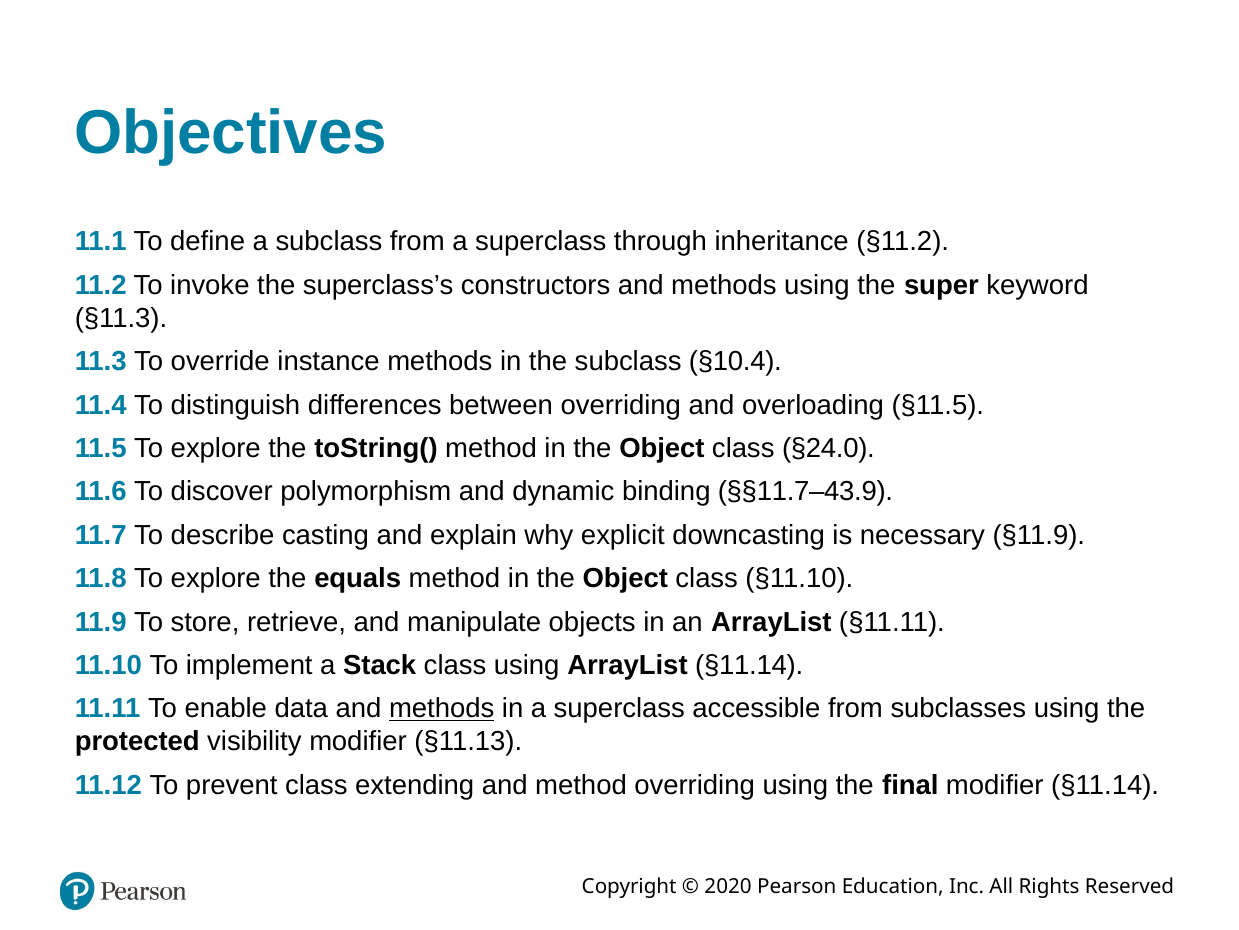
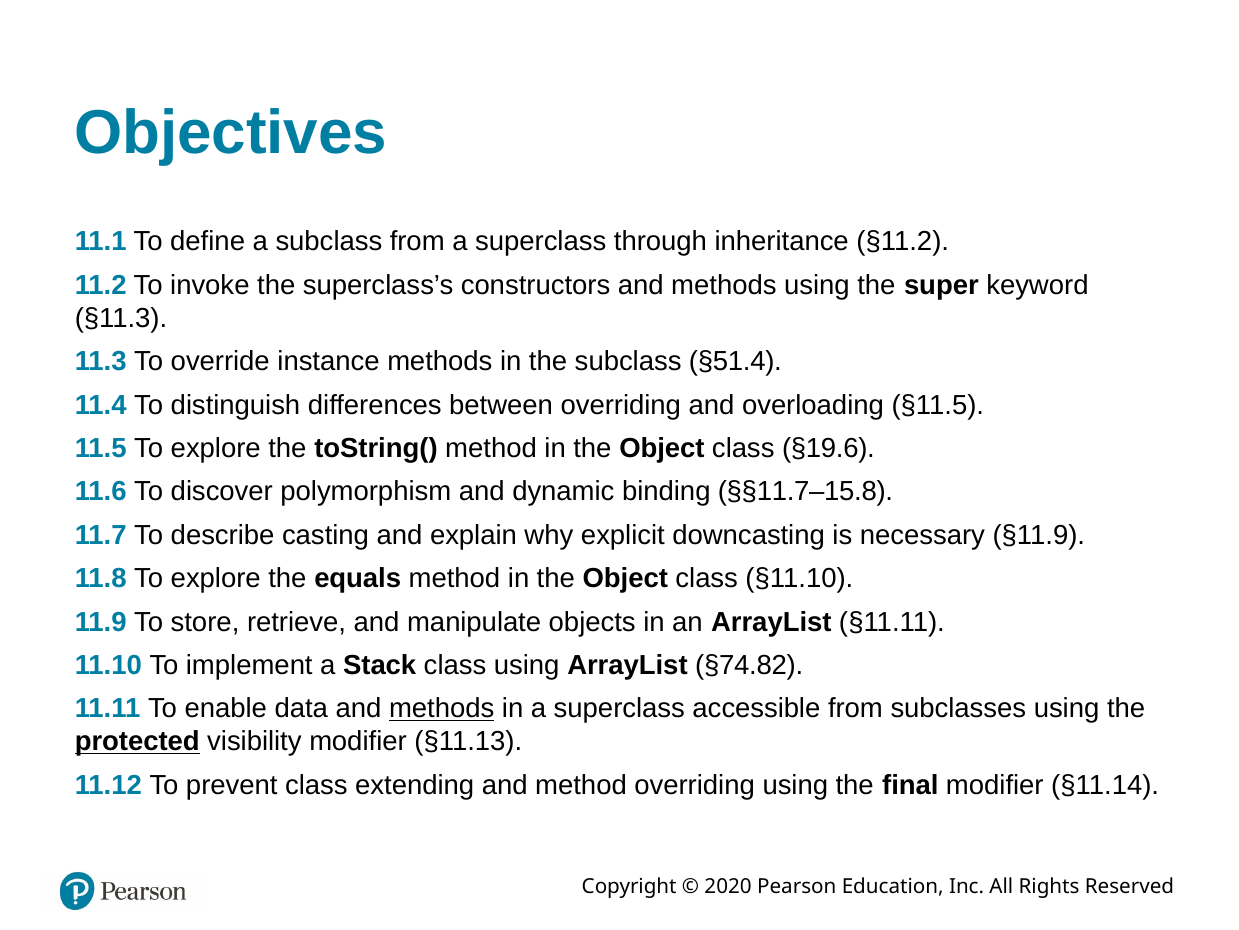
§10.4: §10.4 -> §51.4
§24.0: §24.0 -> §19.6
§§11.7–43.9: §§11.7–43.9 -> §§11.7–15.8
ArrayList §11.14: §11.14 -> §74.82
protected underline: none -> present
